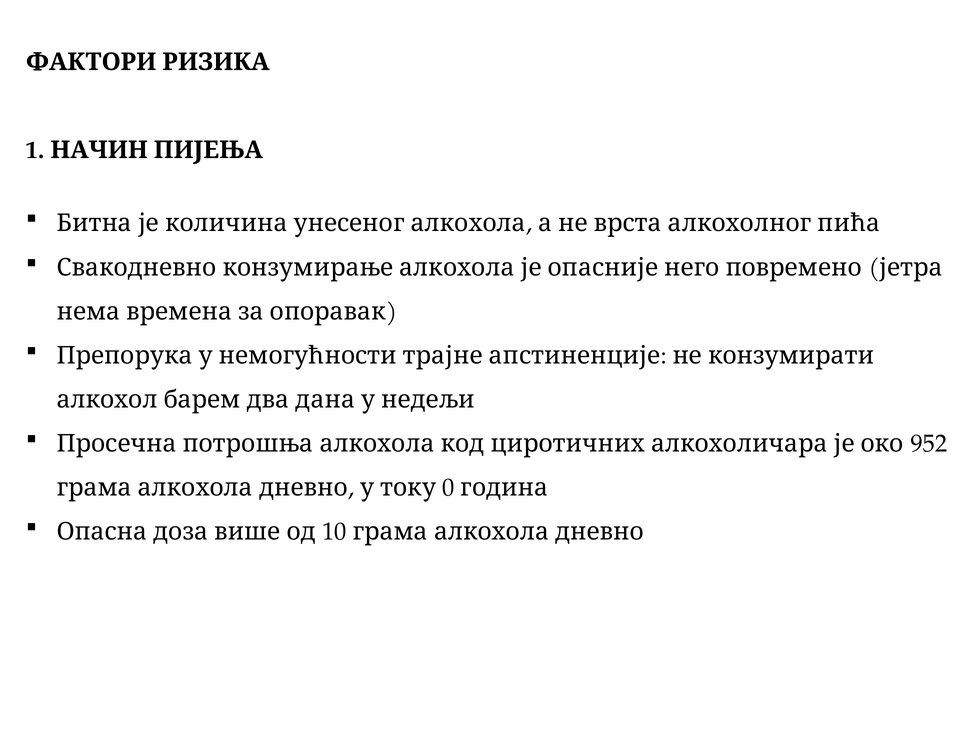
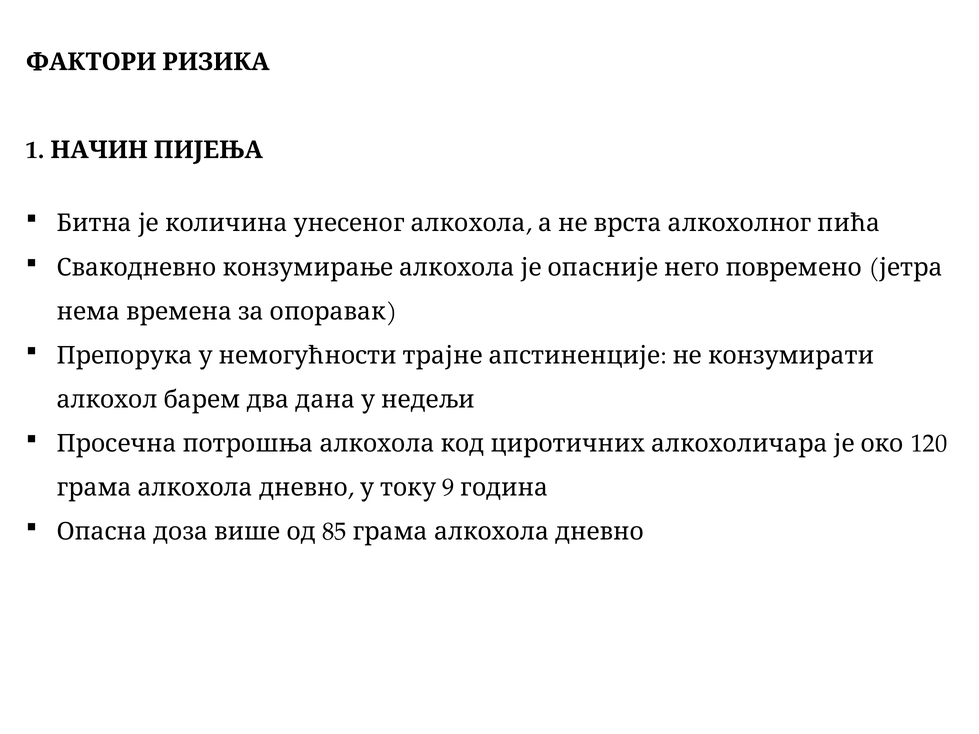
952: 952 -> 120
0: 0 -> 9
10: 10 -> 85
